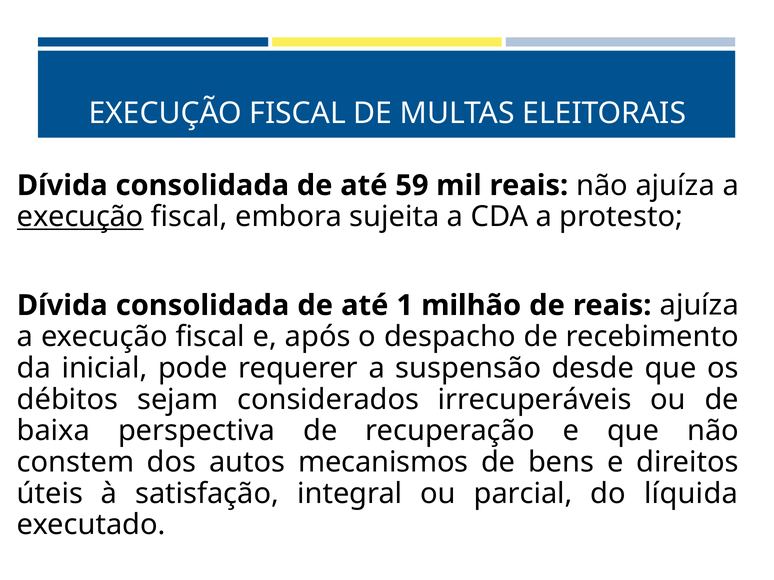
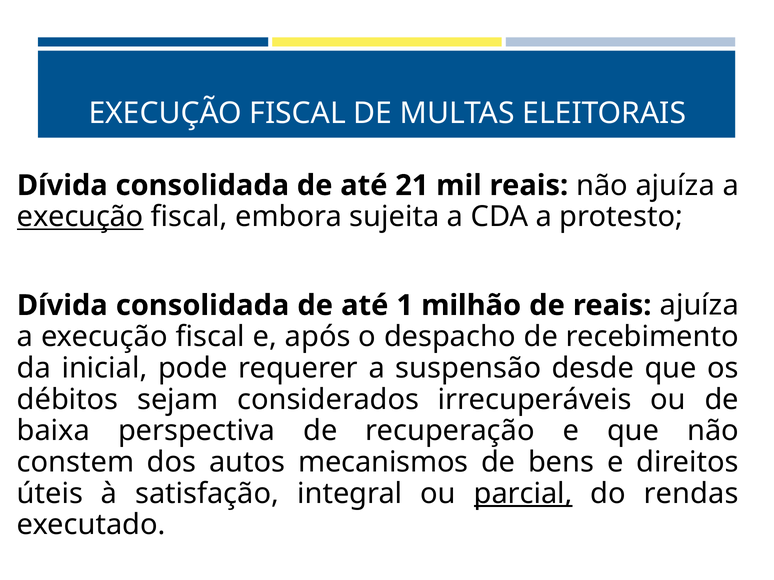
59: 59 -> 21
parcial underline: none -> present
líquida: líquida -> rendas
